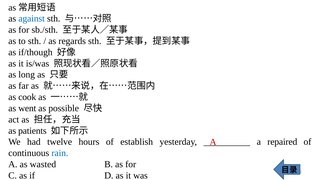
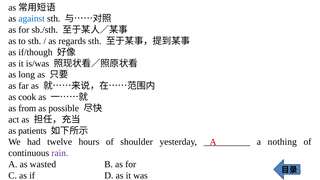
went: went -> from
establish: establish -> shoulder
repaired: repaired -> nothing
rain colour: blue -> purple
